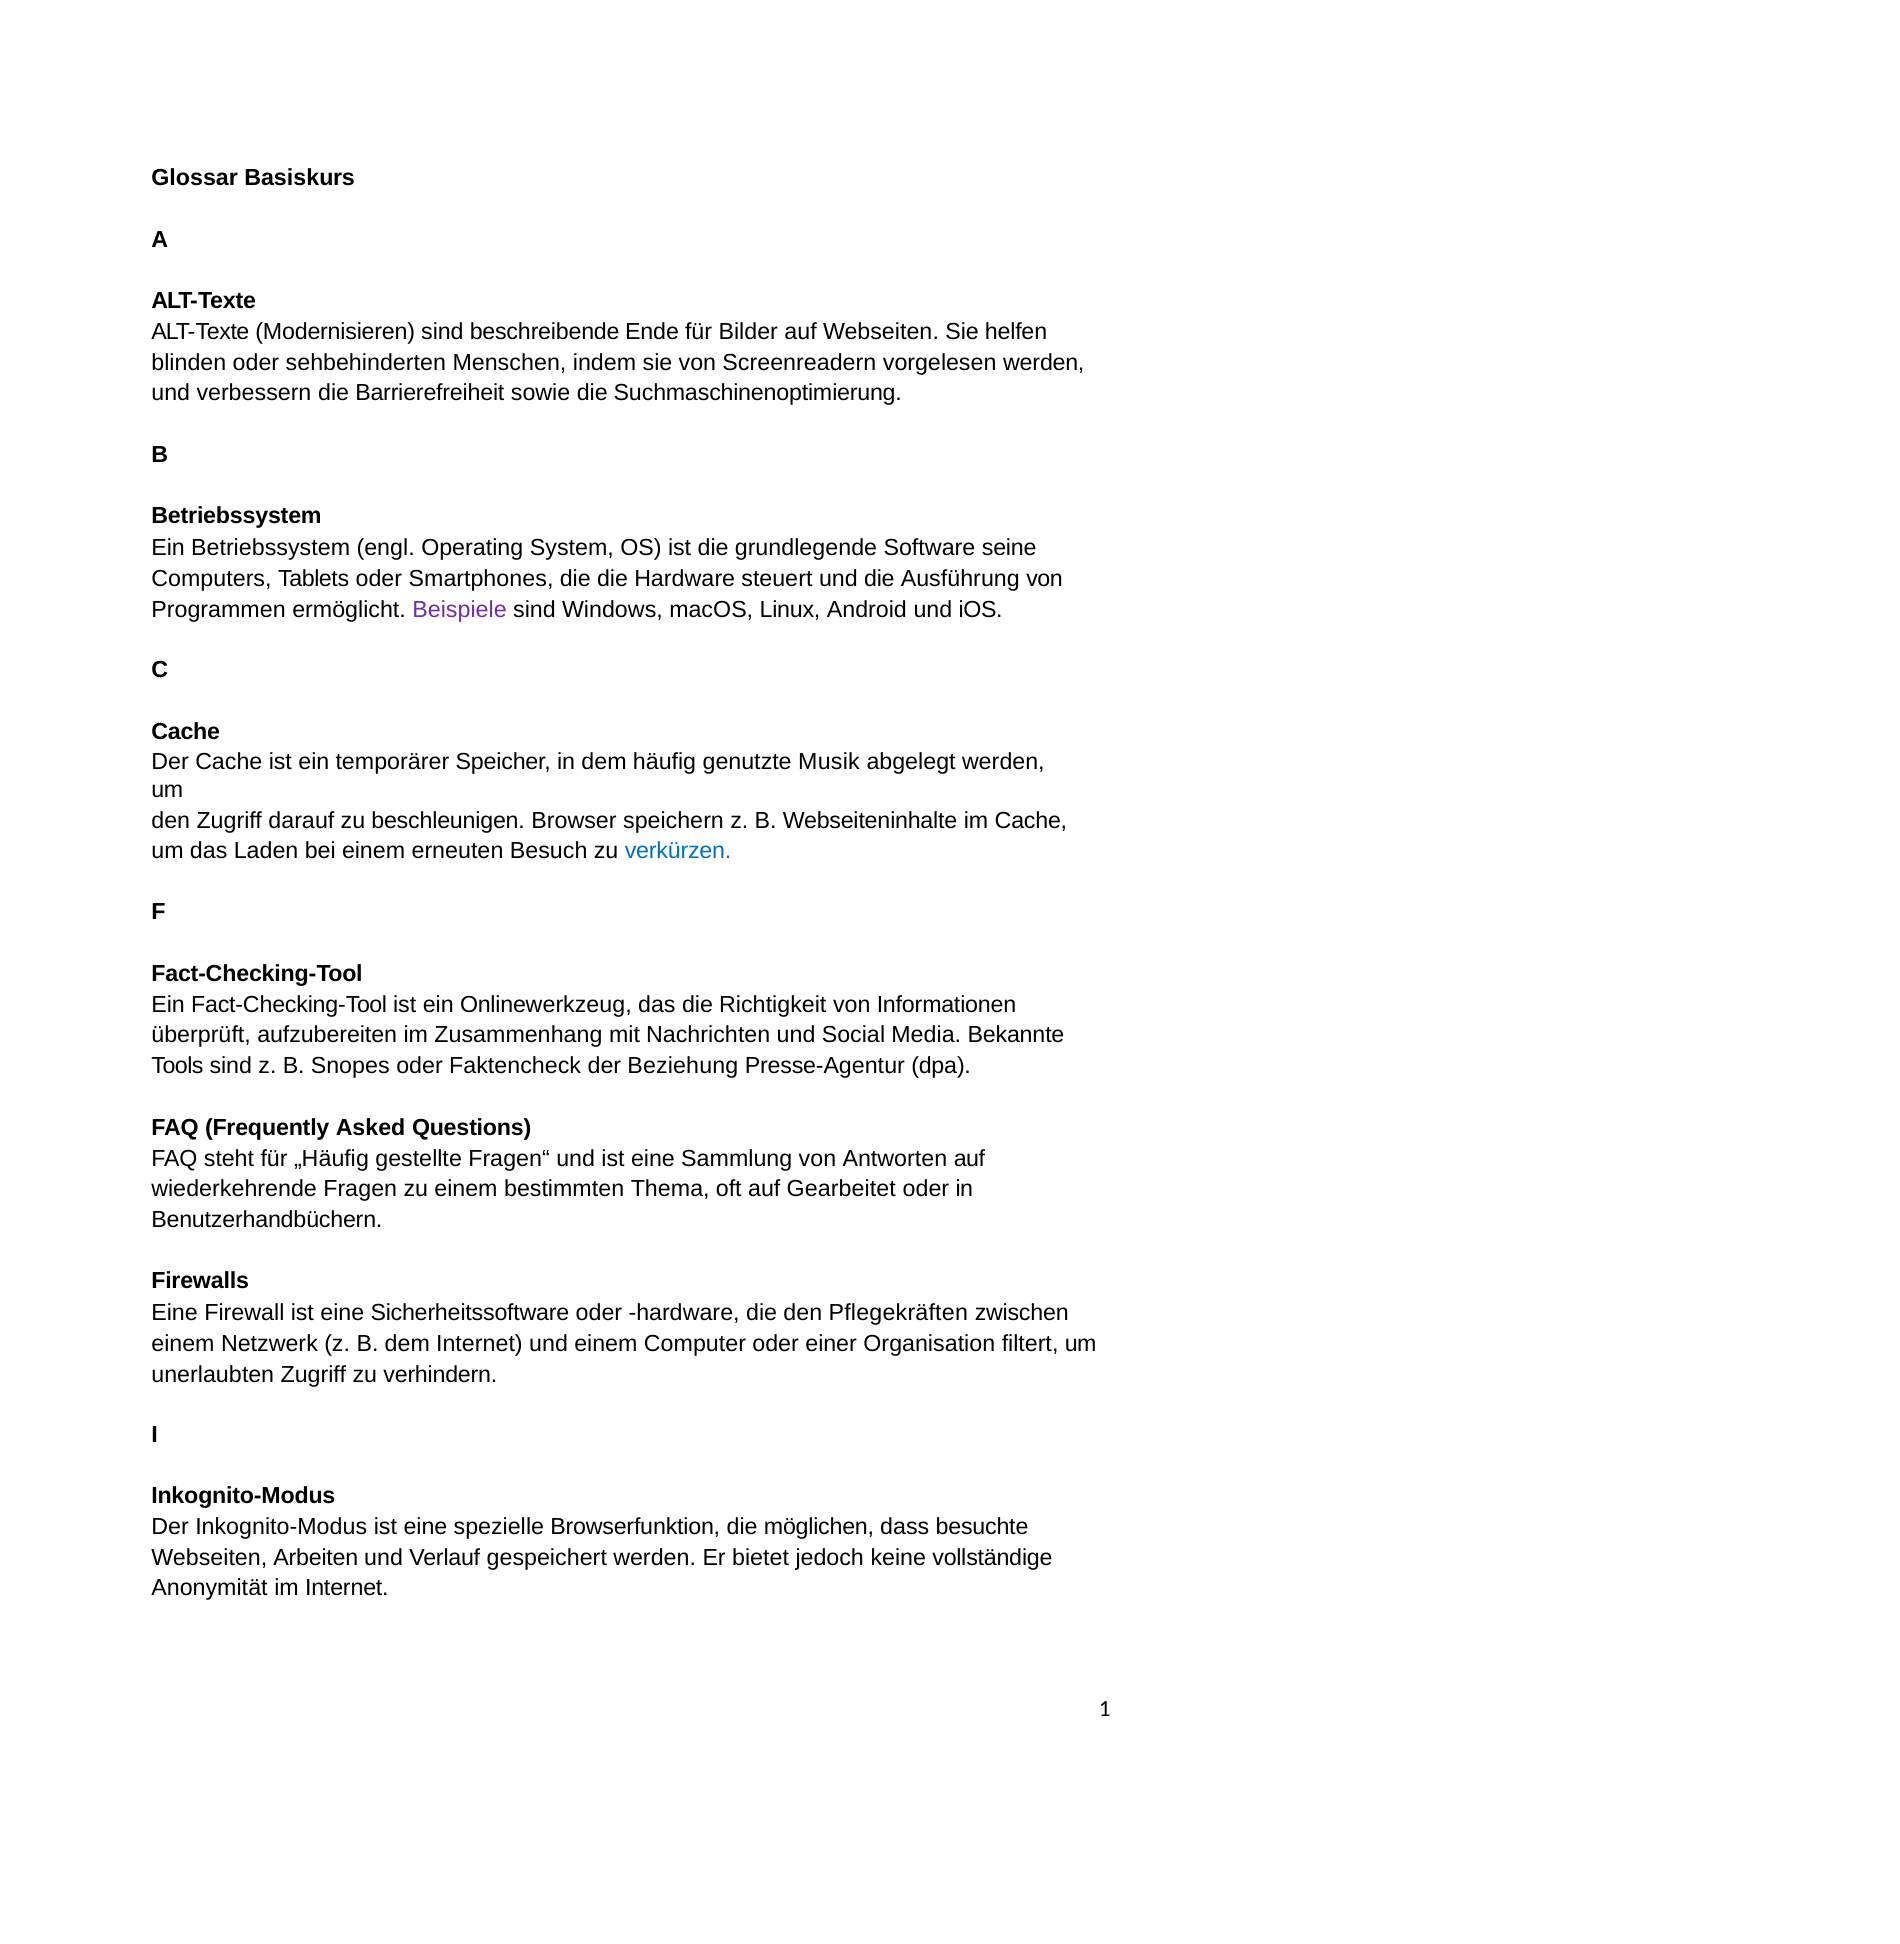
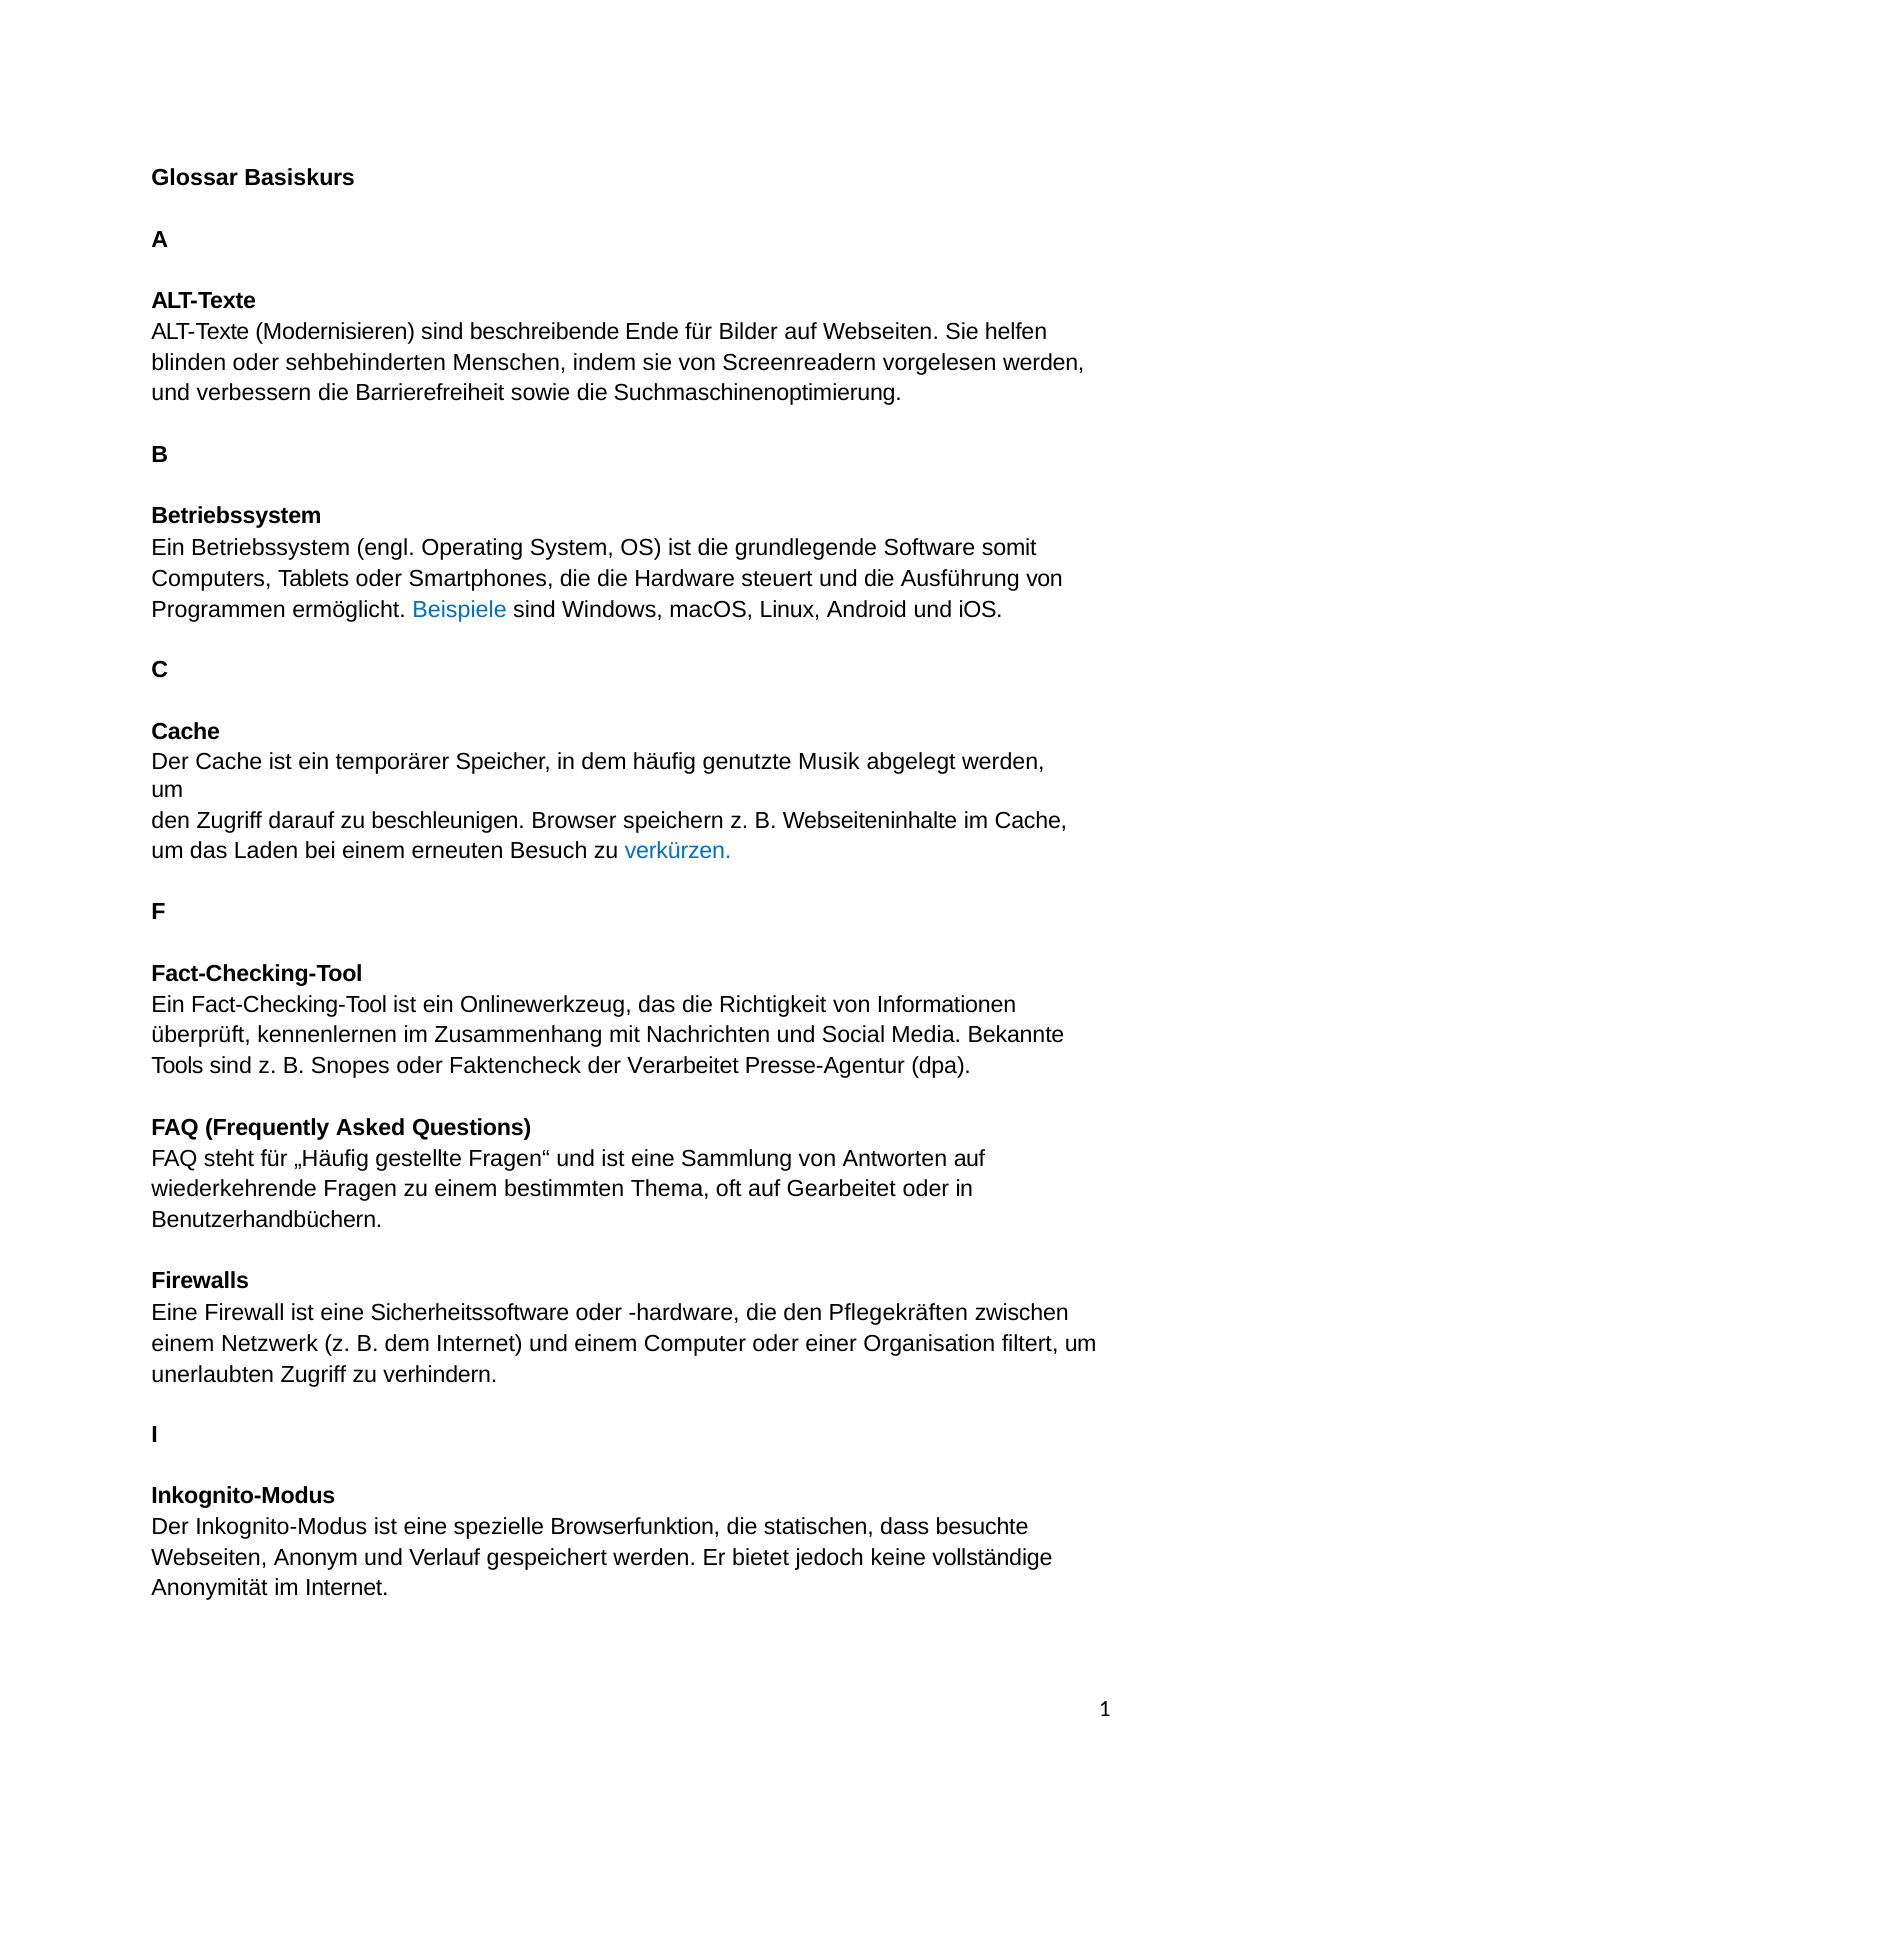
seine: seine -> somit
Beispiele colour: purple -> blue
aufzubereiten: aufzubereiten -> kennenlernen
Beziehung: Beziehung -> Verarbeitet
möglichen: möglichen -> statischen
Arbeiten: Arbeiten -> Anonym
